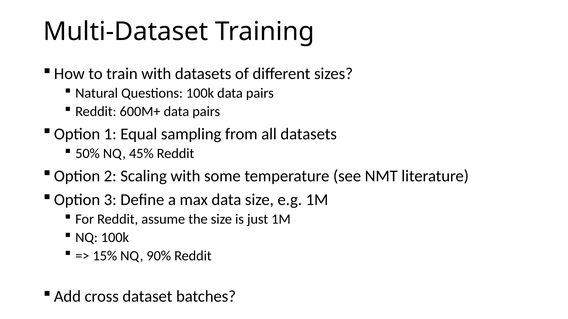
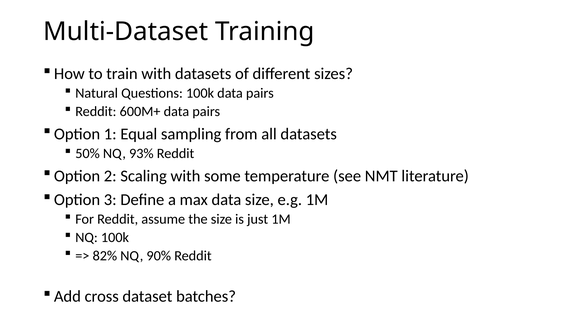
45%: 45% -> 93%
15%: 15% -> 82%
